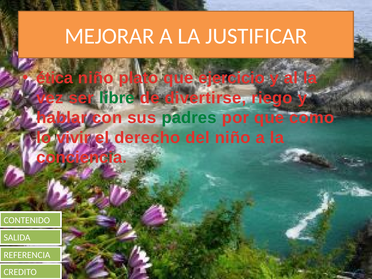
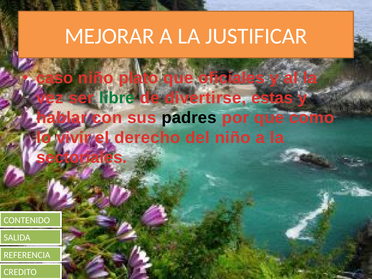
ética: ética -> caso
ejercicio: ejercicio -> oficiales
riego: riego -> estas
padres colour: green -> black
conciencia: conciencia -> sectoriales
